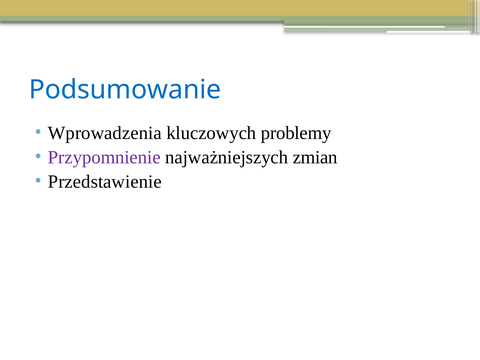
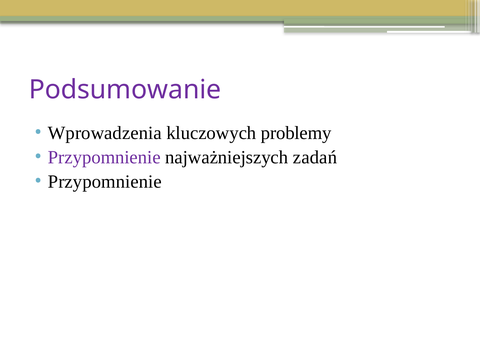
Podsumowanie colour: blue -> purple
zmian: zmian -> zadań
Przedstawienie at (105, 182): Przedstawienie -> Przypomnienie
